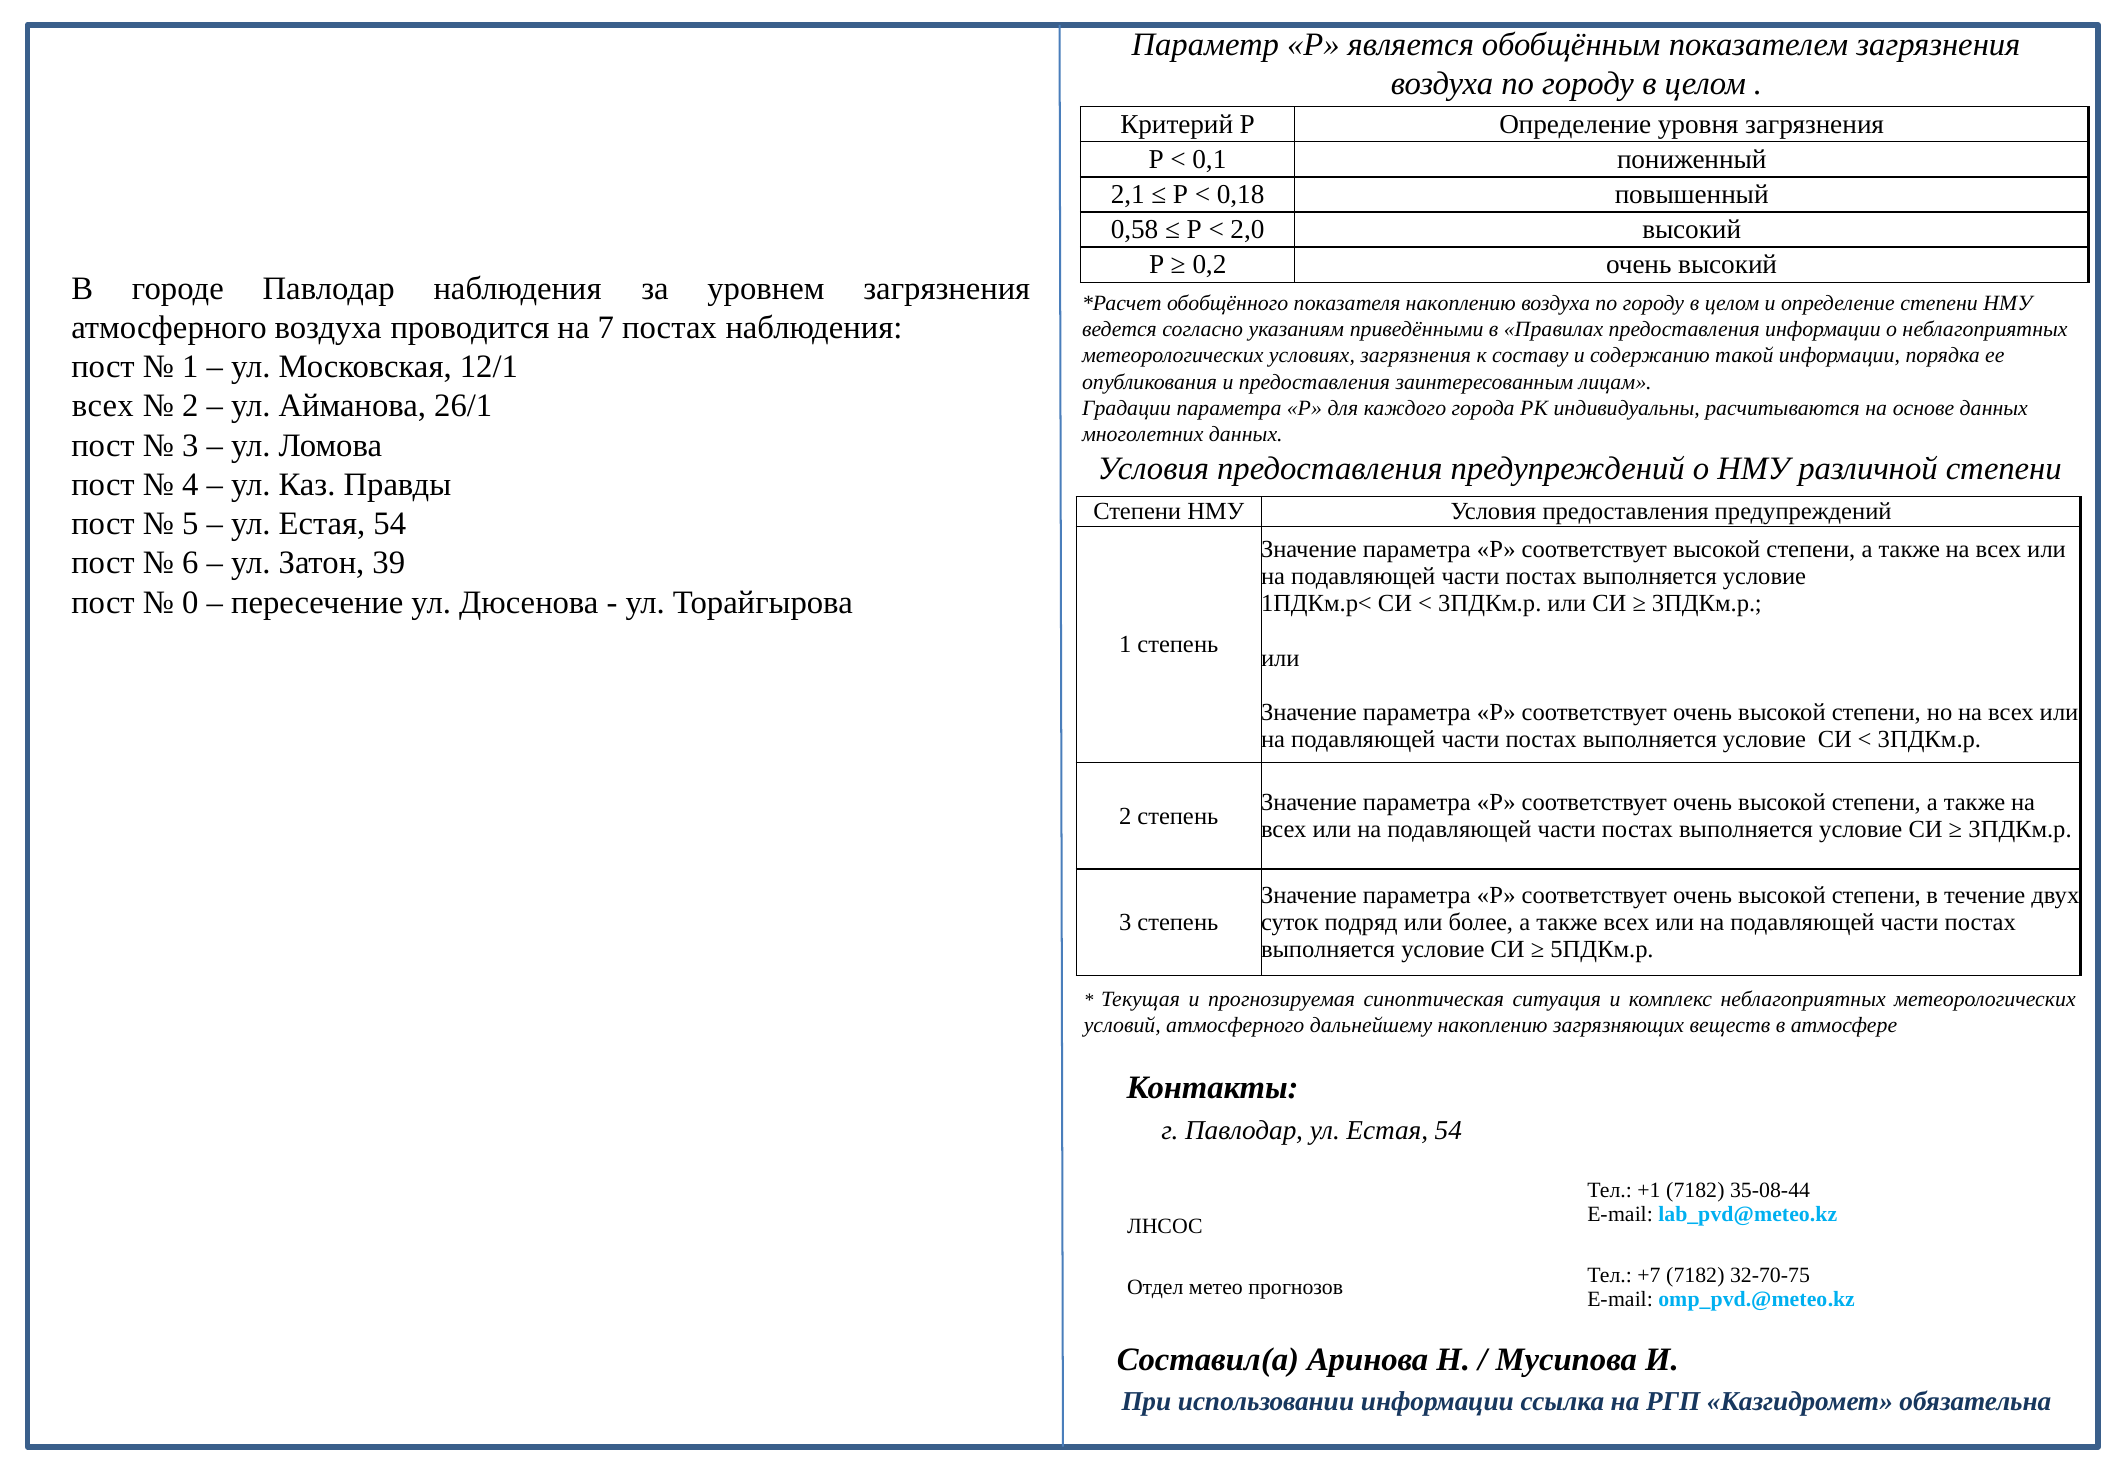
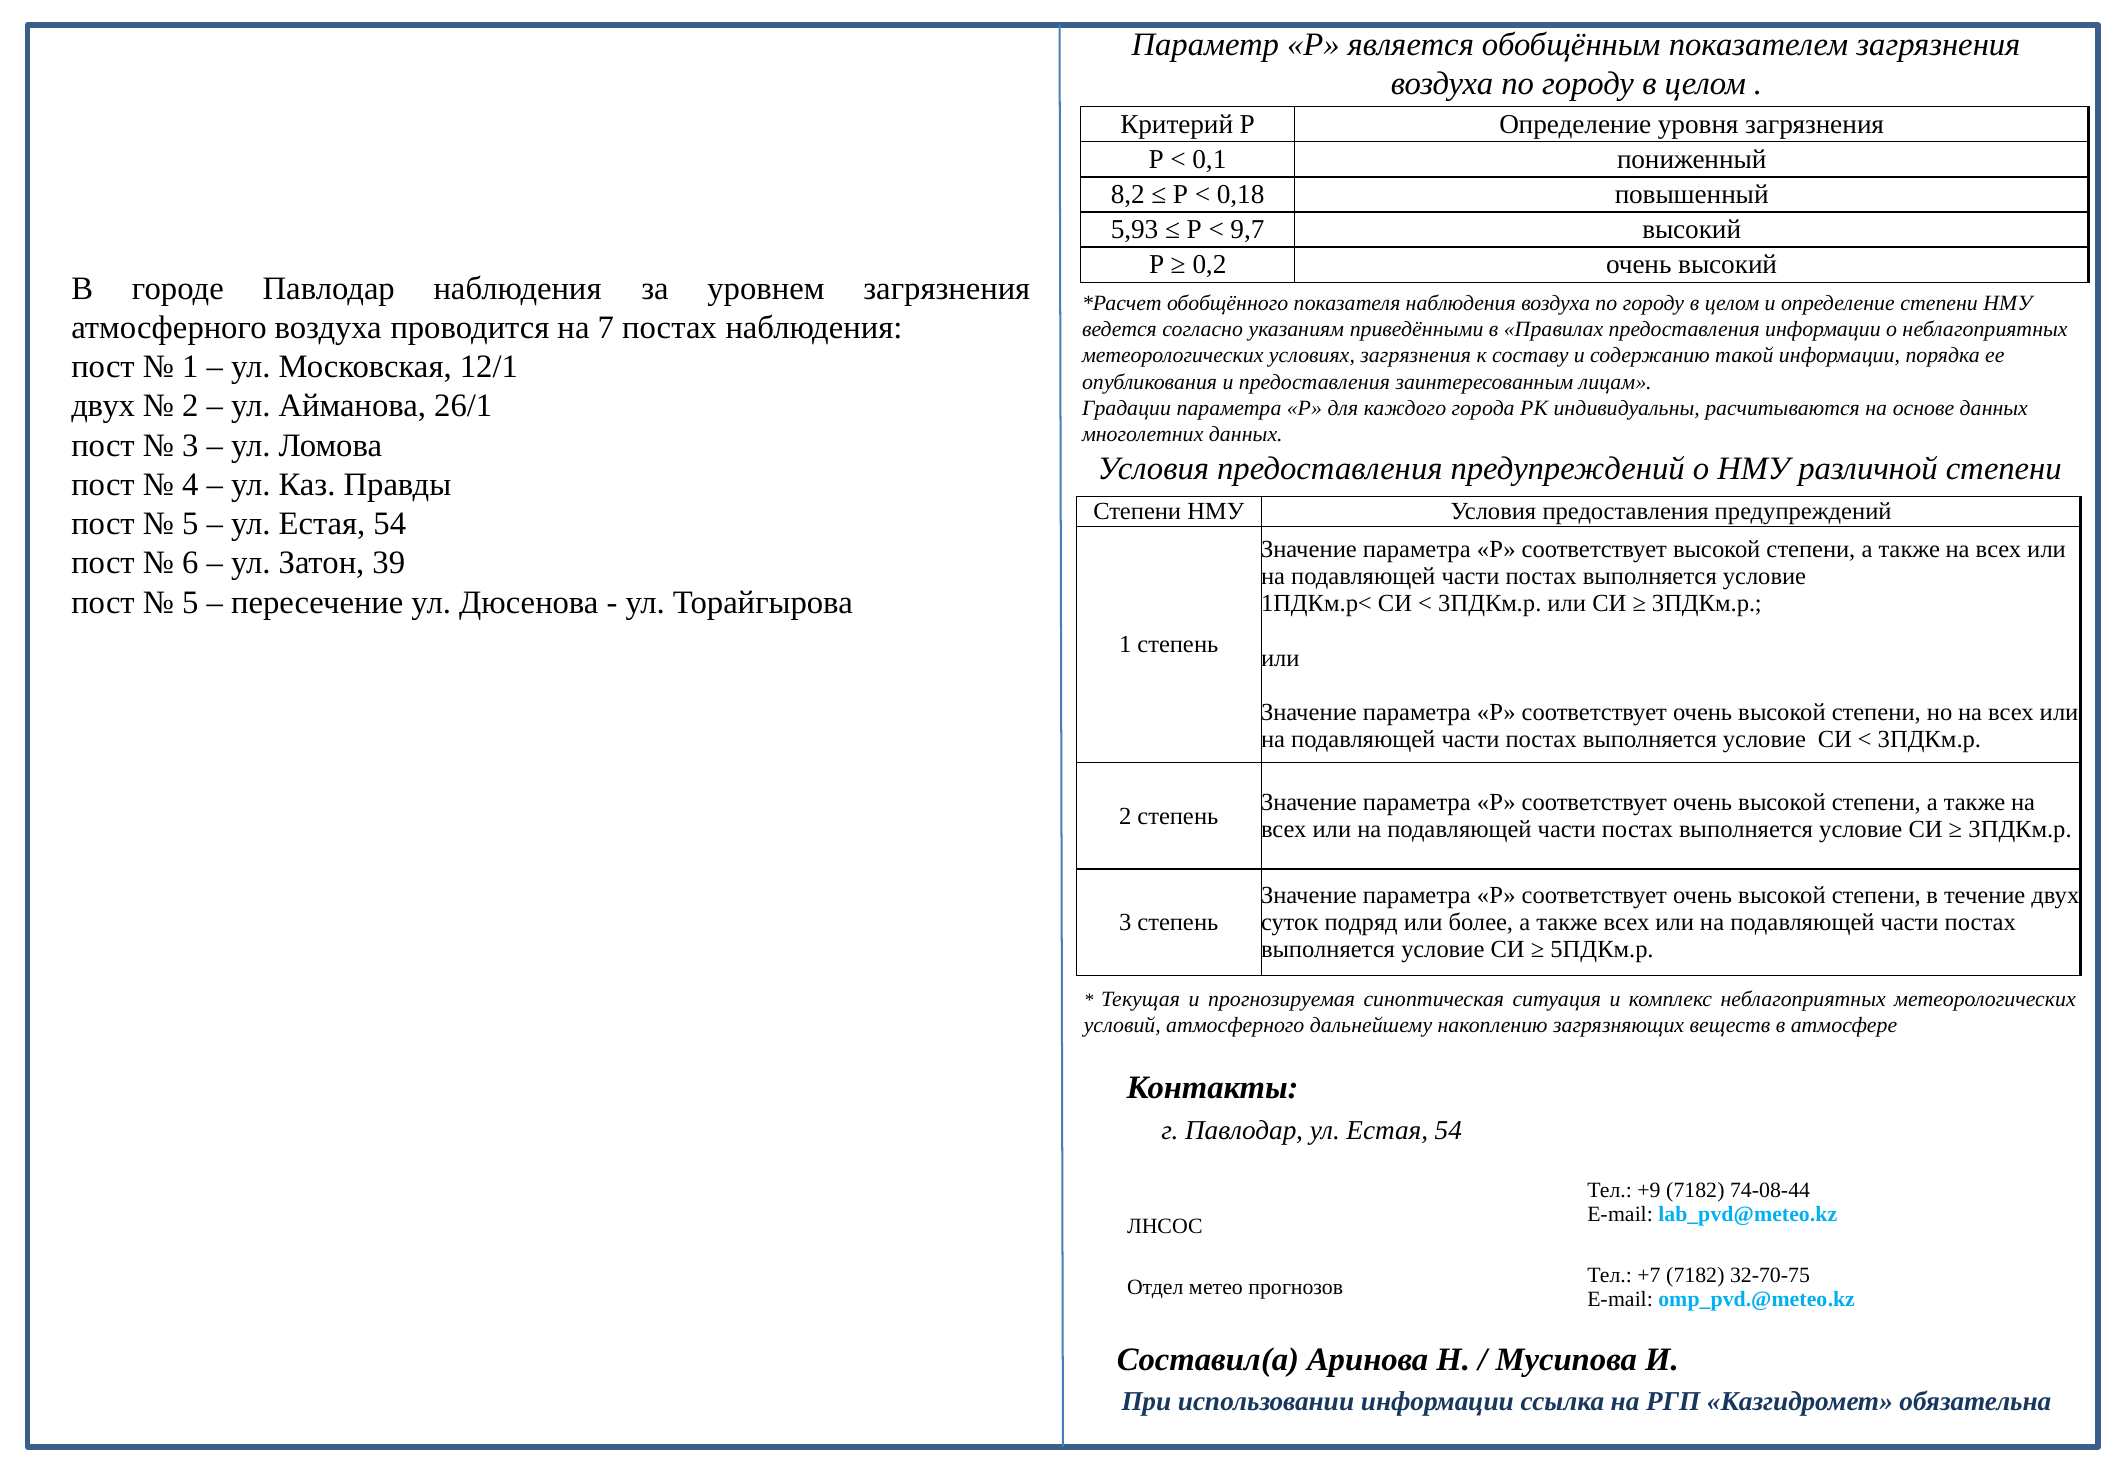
2,1: 2,1 -> 8,2
0,58: 0,58 -> 5,93
2,0: 2,0 -> 9,7
показателя накоплению: накоплению -> наблюдения
всех at (103, 406): всех -> двух
0 at (190, 602): 0 -> 5
+1: +1 -> +9
35-08-44: 35-08-44 -> 74-08-44
